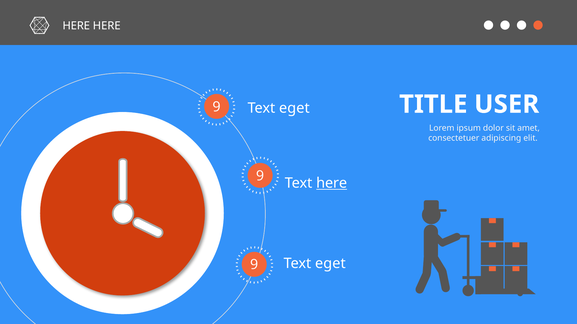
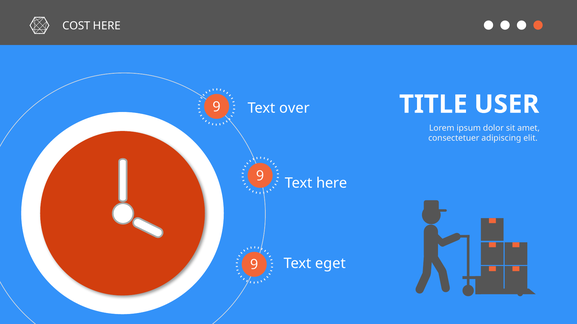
HERE at (76, 26): HERE -> COST
eget at (294, 108): eget -> over
here at (332, 183) underline: present -> none
